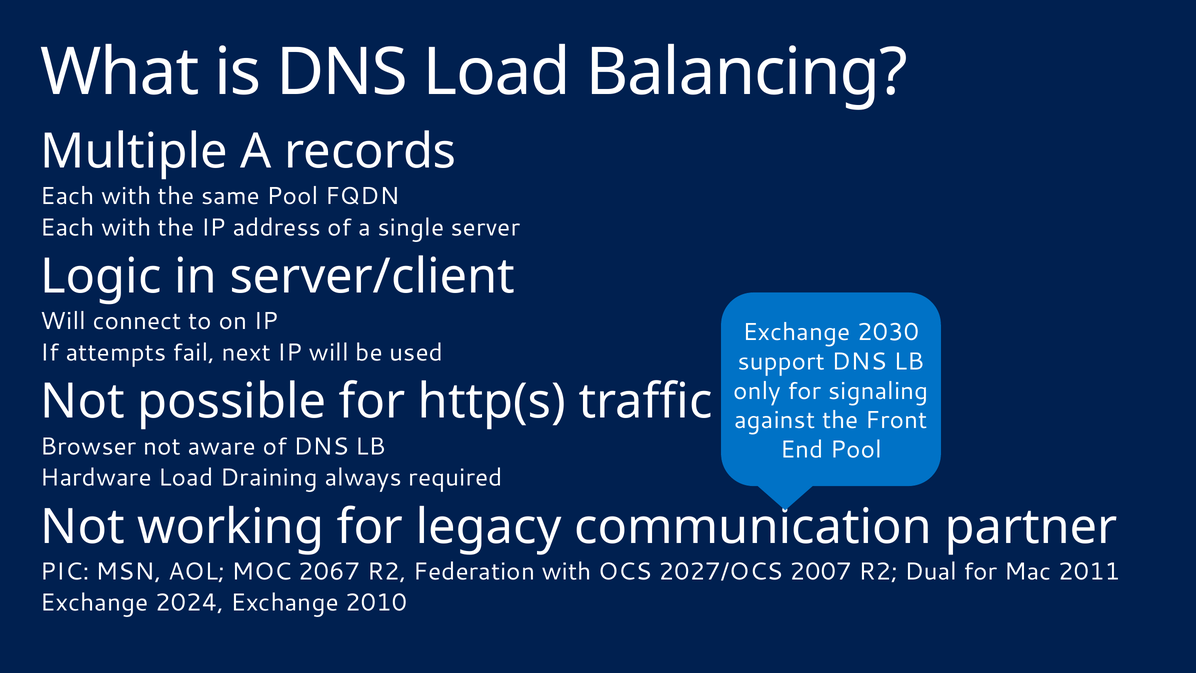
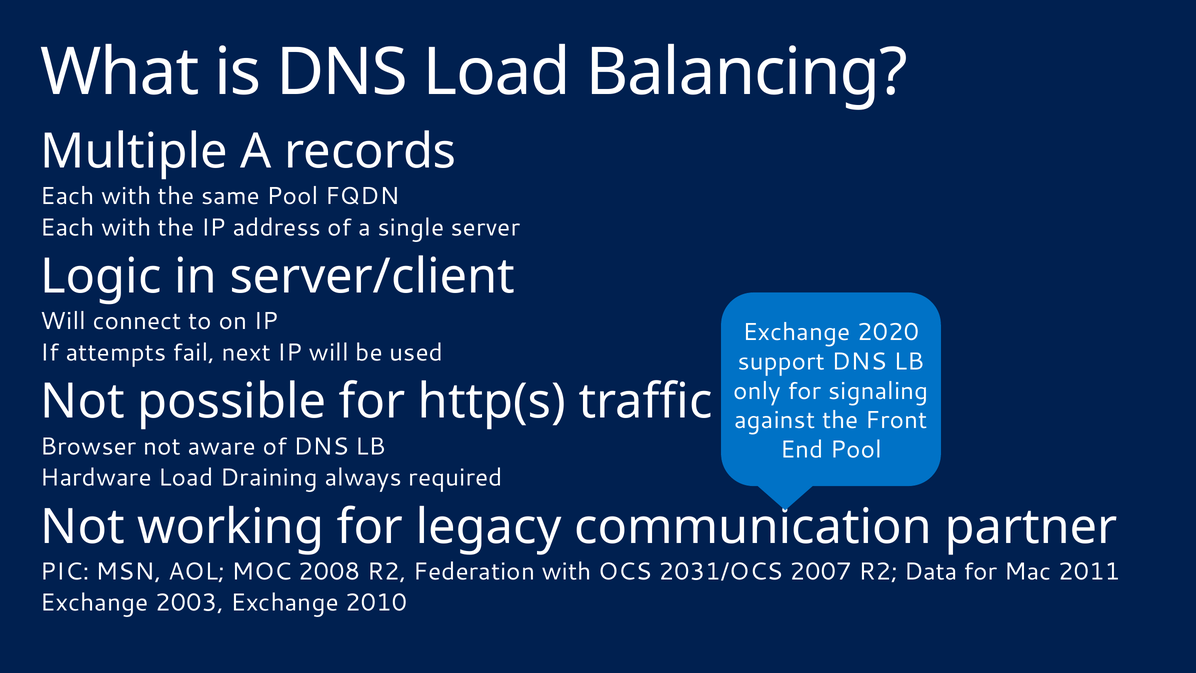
2030: 2030 -> 2020
2067: 2067 -> 2008
2027/OCS: 2027/OCS -> 2031/OCS
Dual: Dual -> Data
2024: 2024 -> 2003
